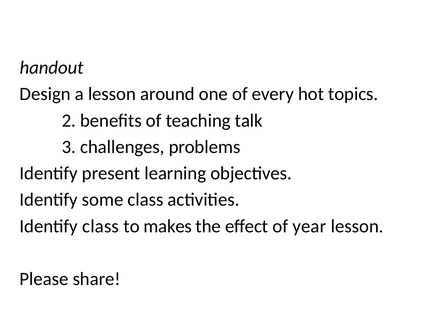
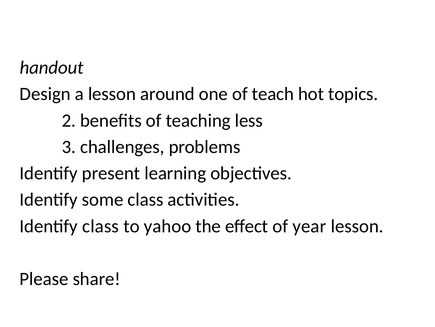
every: every -> teach
talk: talk -> less
makes: makes -> yahoo
